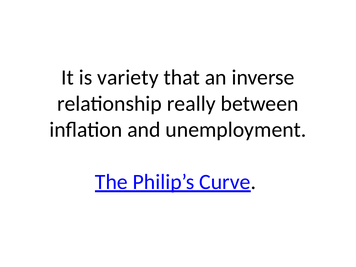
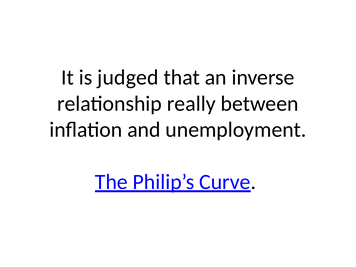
variety: variety -> judged
